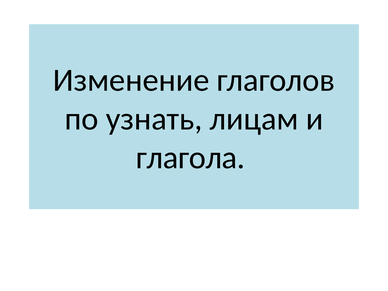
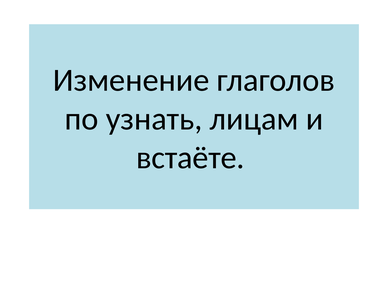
глагола: глагола -> встаёте
